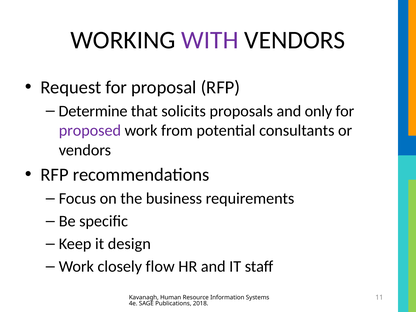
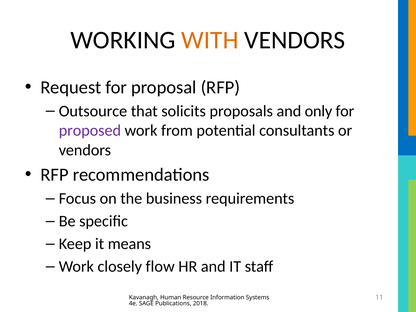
WITH colour: purple -> orange
Determine: Determine -> Outsource
design: design -> means
